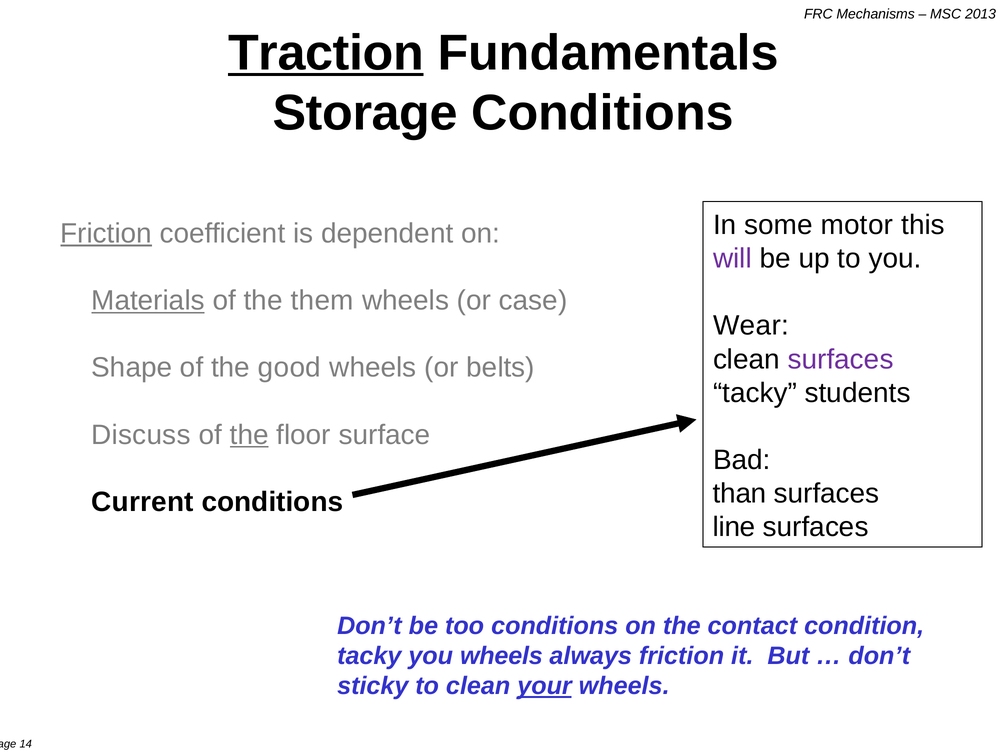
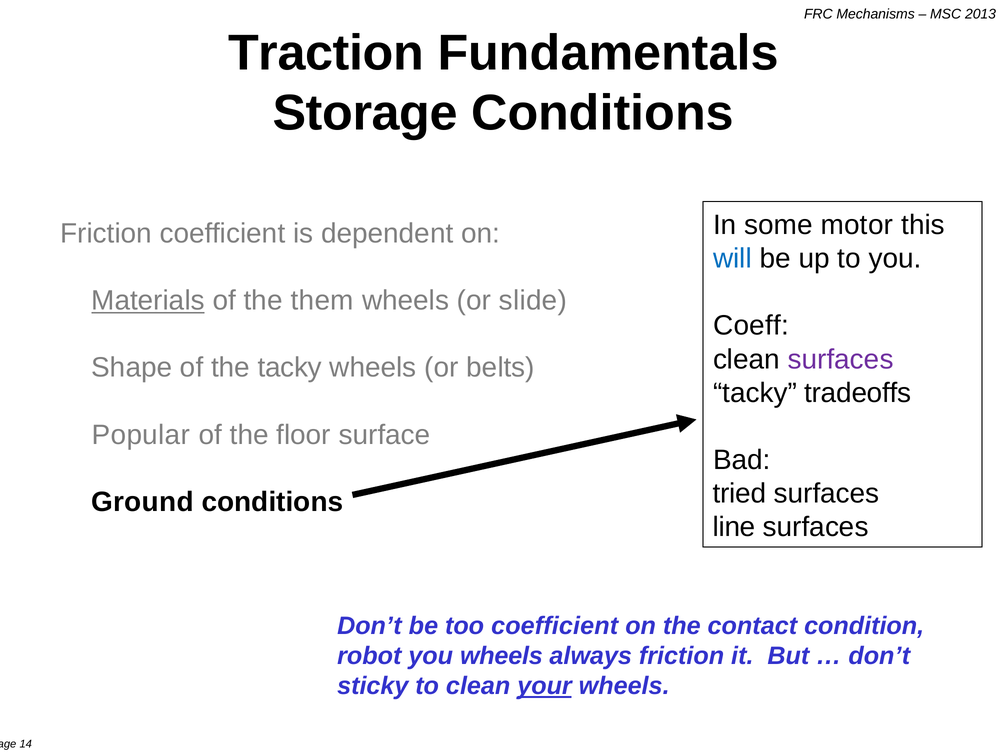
Traction underline: present -> none
Friction at (106, 234) underline: present -> none
will colour: purple -> blue
case: case -> slide
Wear: Wear -> Coeff
the good: good -> tacky
students: students -> tradeoffs
Discuss: Discuss -> Popular
the at (249, 435) underline: present -> none
than: than -> tried
Current: Current -> Ground
too conditions: conditions -> coefficient
tacky at (369, 656): tacky -> robot
